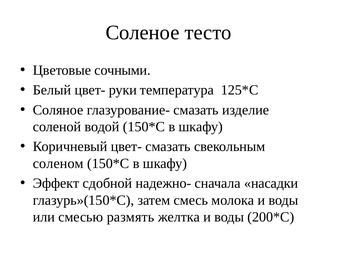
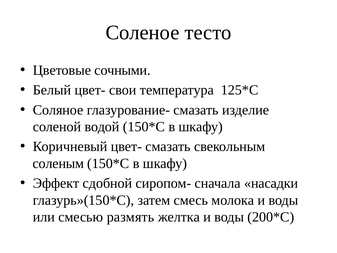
руки: руки -> свои
соленом: соленом -> соленым
надежно-: надежно- -> сиропом-
